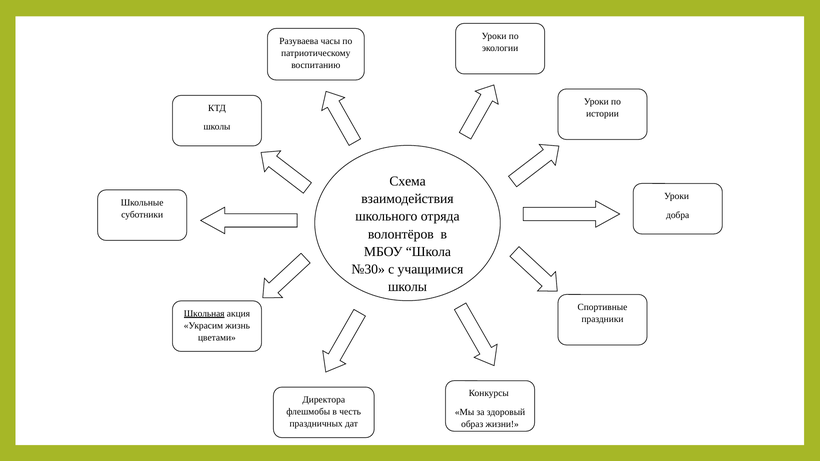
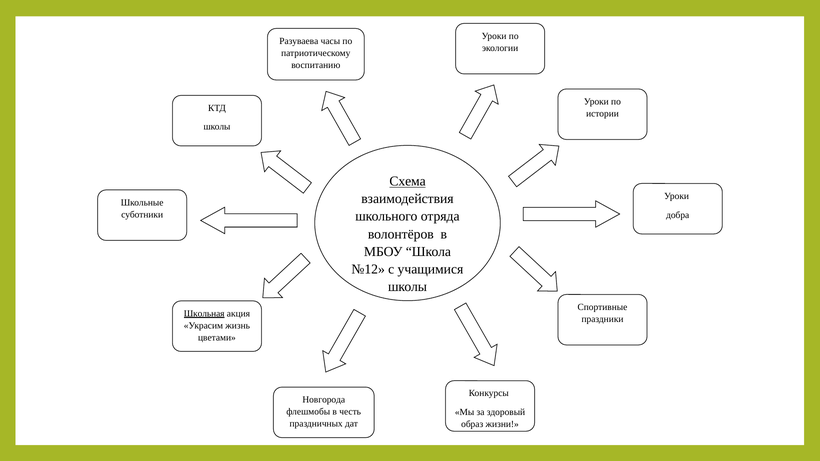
Схема underline: none -> present
№30: №30 -> №12
Директора: Директора -> Новгорода
